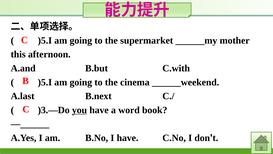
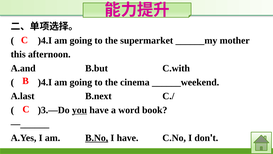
)5.I at (45, 40): )5.I -> )4.I
)5.I at (45, 82): )5.I -> )4.I
B.No underline: none -> present
